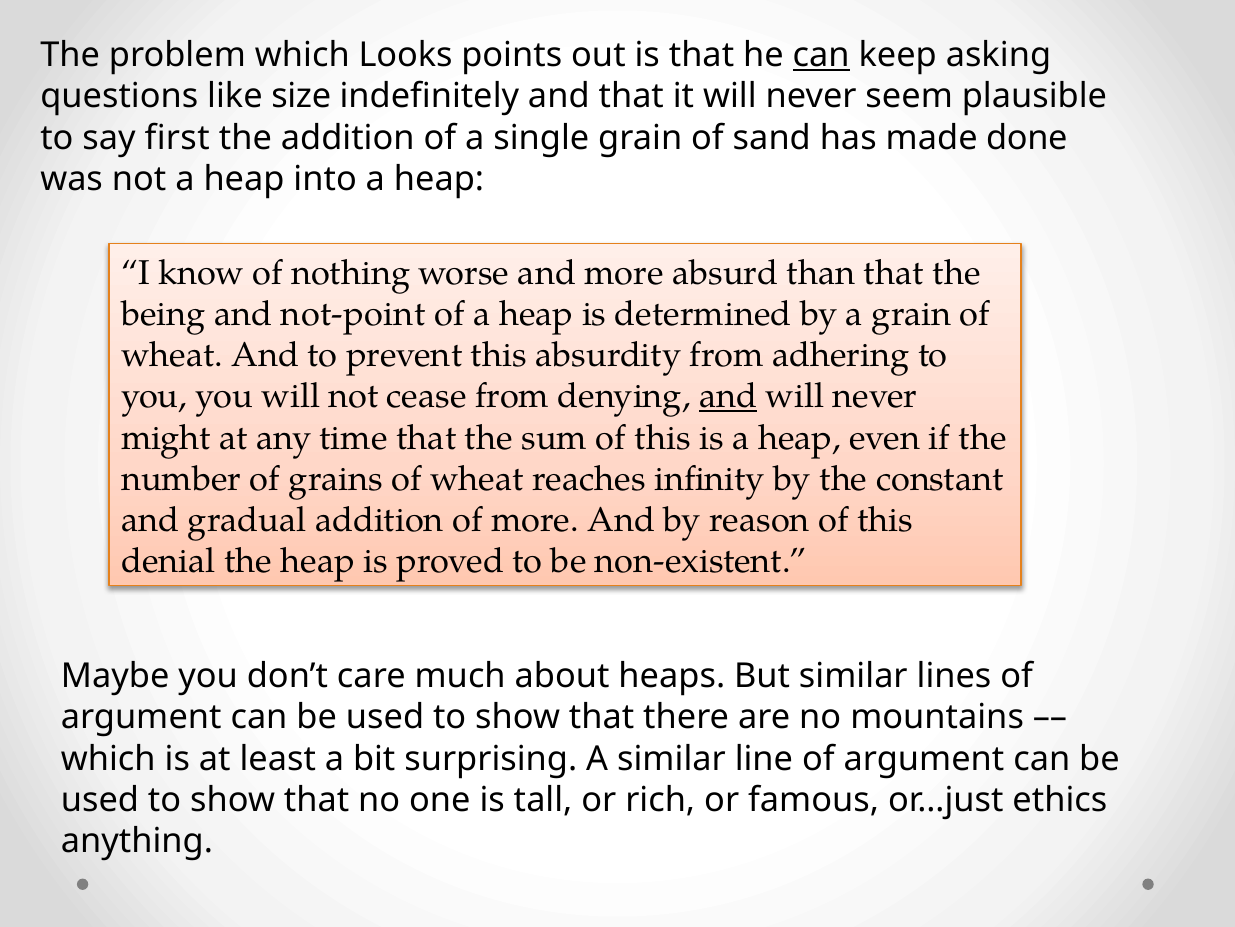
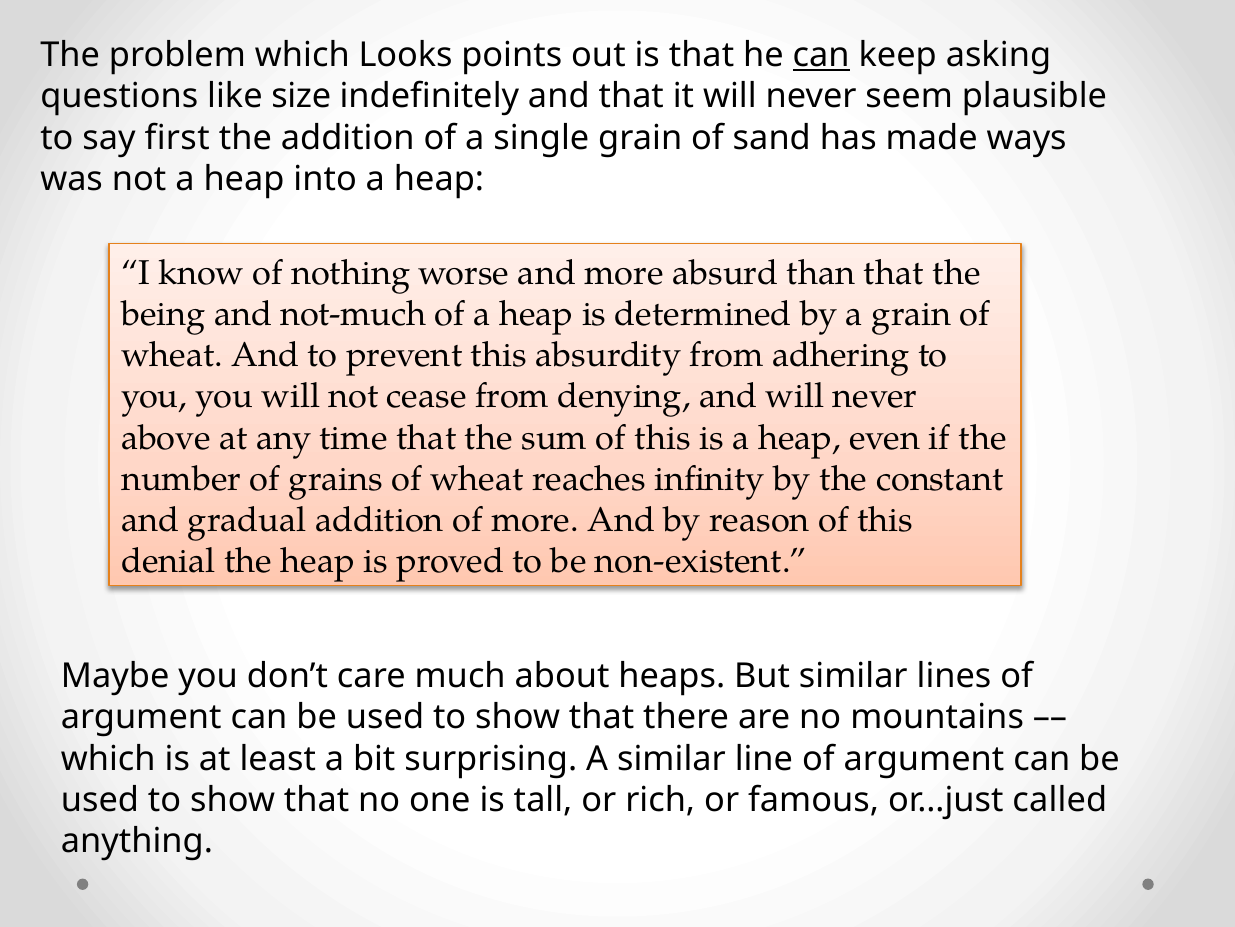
done: done -> ways
not-point: not-point -> not-much
and at (728, 396) underline: present -> none
might: might -> above
ethics: ethics -> called
